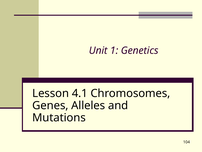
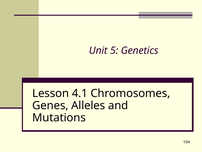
1: 1 -> 5
